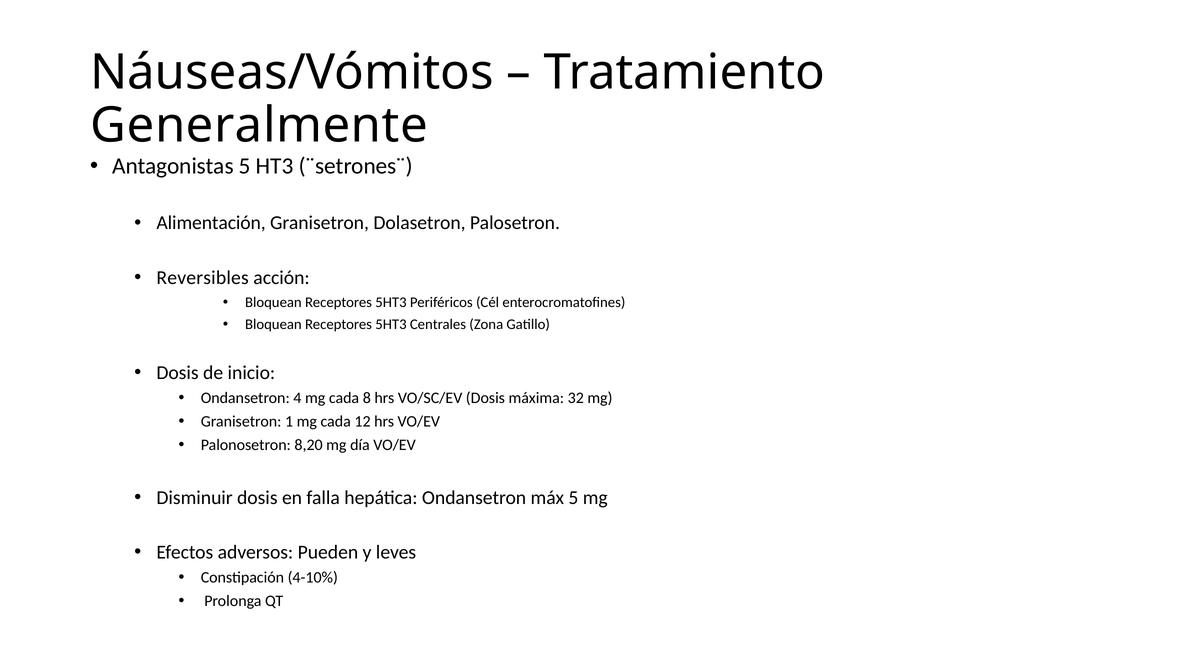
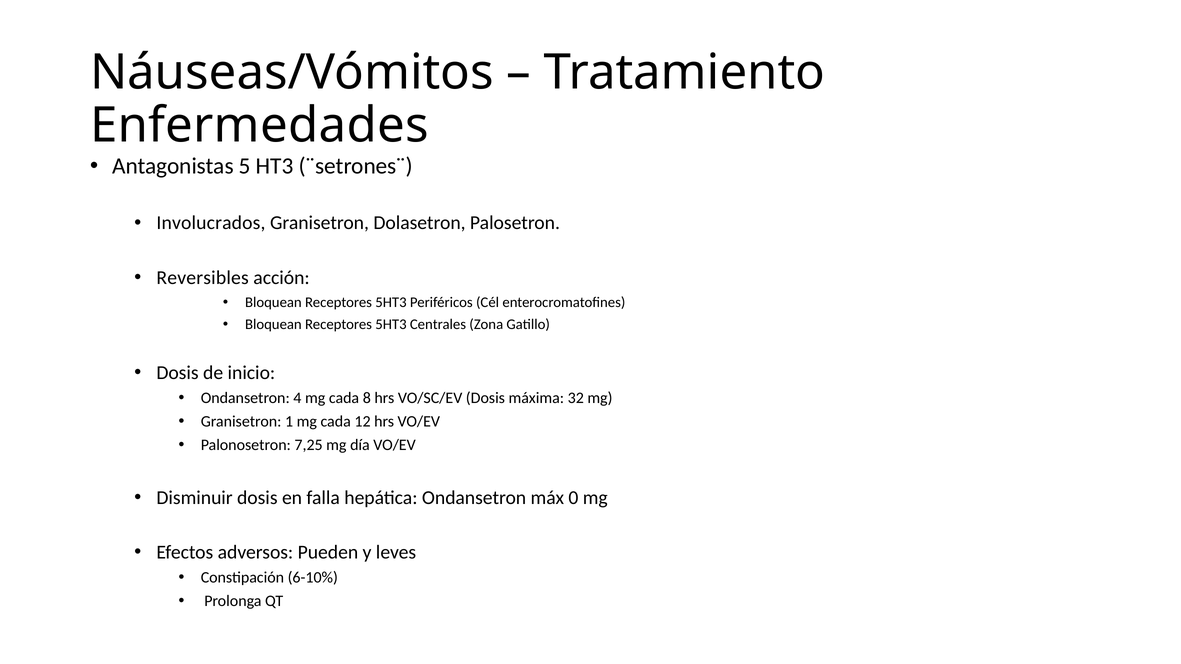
Generalmente: Generalmente -> Enfermedades
Alimentación: Alimentación -> Involucrados
8,20: 8,20 -> 7,25
máx 5: 5 -> 0
4-10%: 4-10% -> 6-10%
